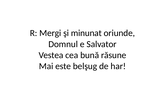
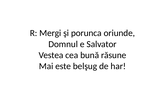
minunat: minunat -> porunca
